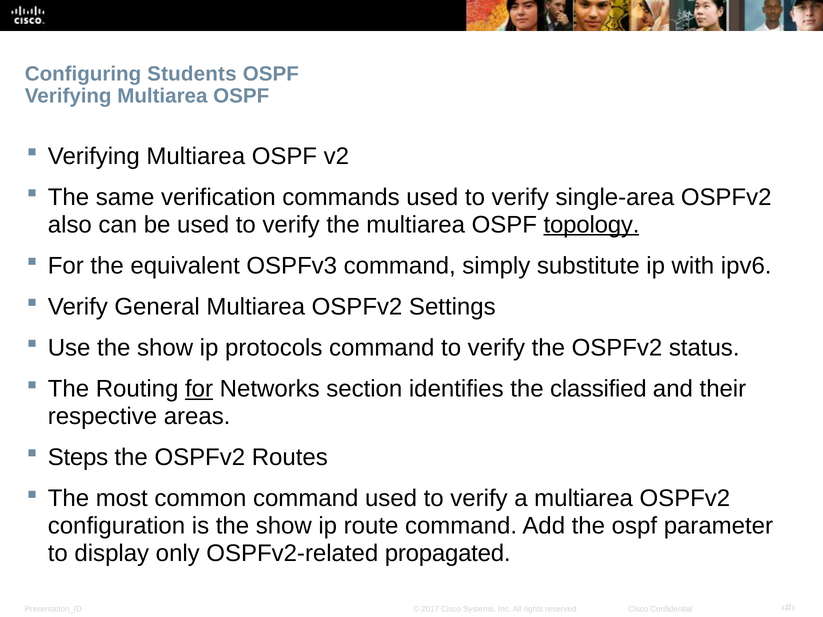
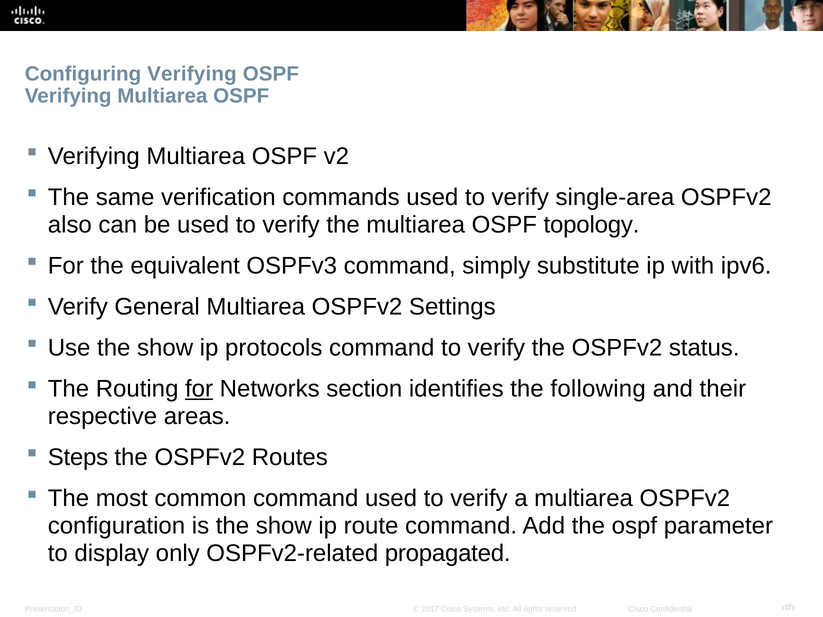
Configuring Students: Students -> Verifying
topology underline: present -> none
classified: classified -> following
